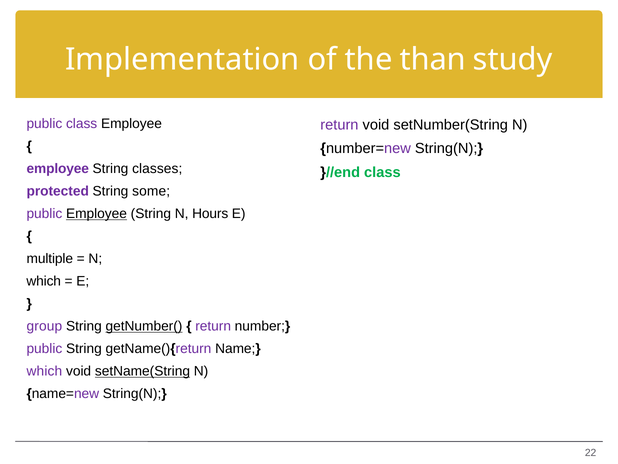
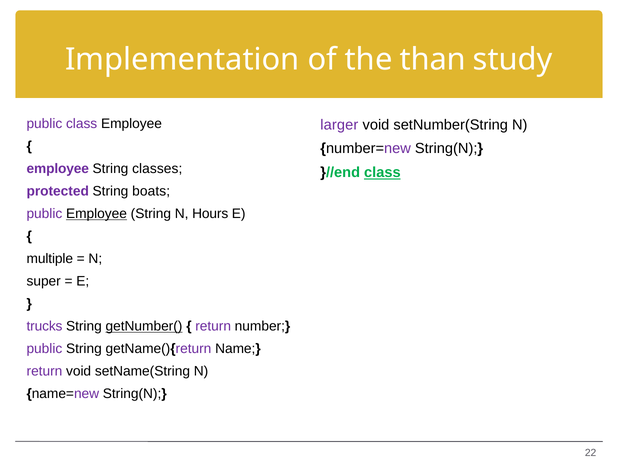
return at (339, 125): return -> larger
class at (382, 172) underline: none -> present
some: some -> boats
which at (44, 281): which -> super
group: group -> trucks
which at (44, 371): which -> return
setName(String underline: present -> none
